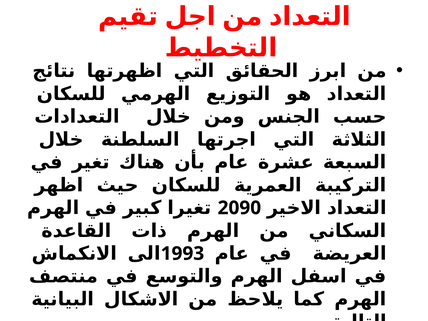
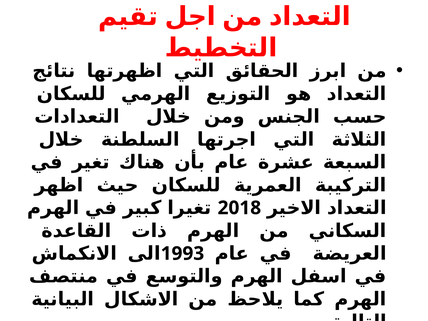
2090: 2090 -> 2018
